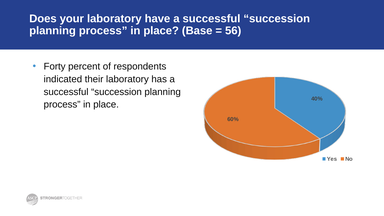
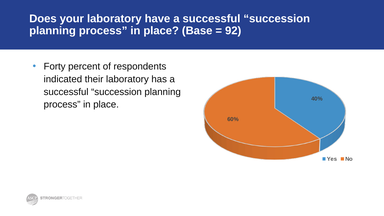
56: 56 -> 92
